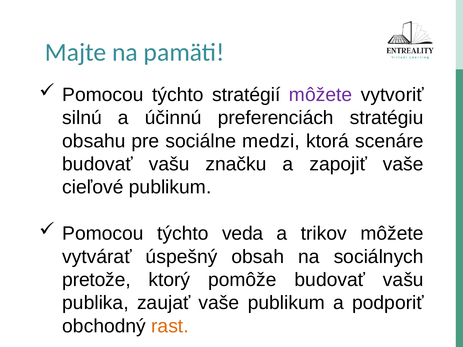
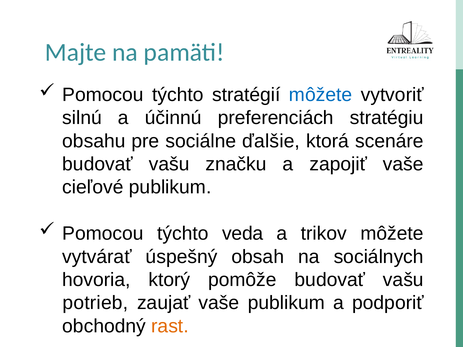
môžete at (321, 95) colour: purple -> blue
medzi: medzi -> ďalšie
pretože: pretože -> hovoria
publika: publika -> potrieb
